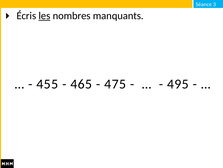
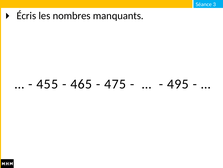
les underline: present -> none
